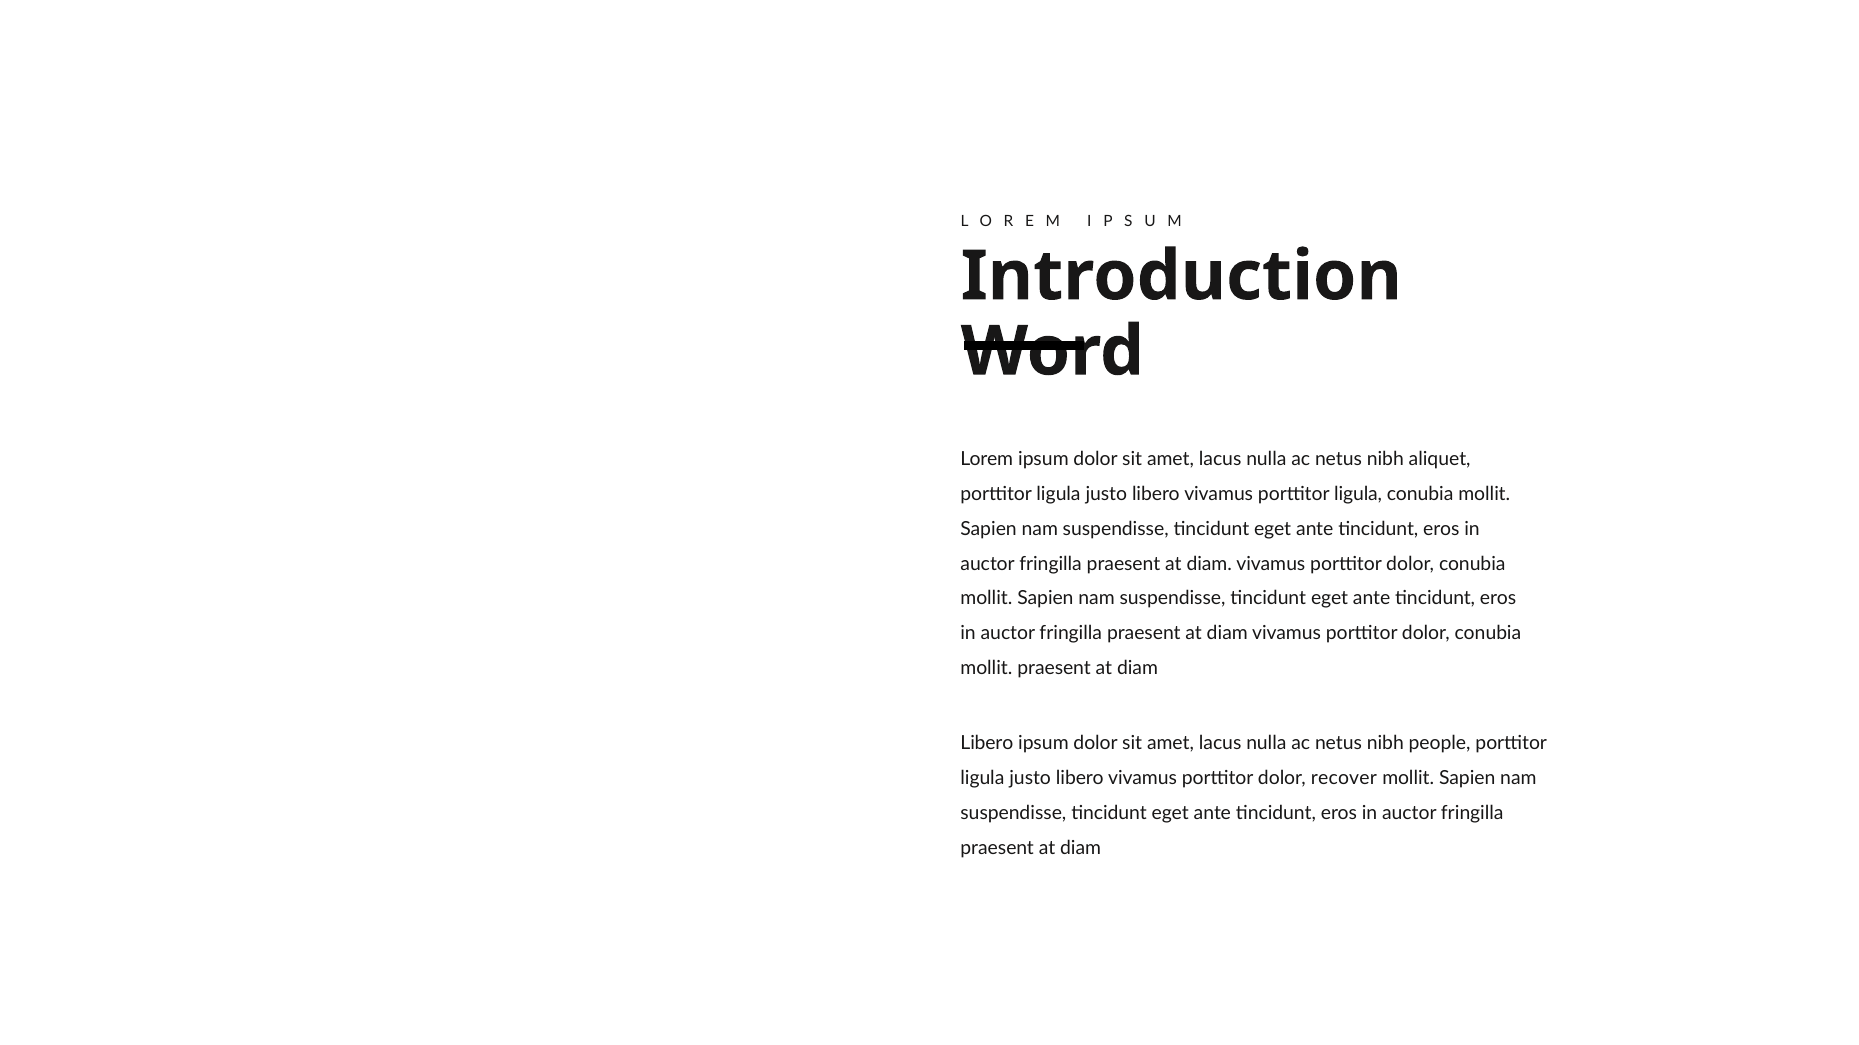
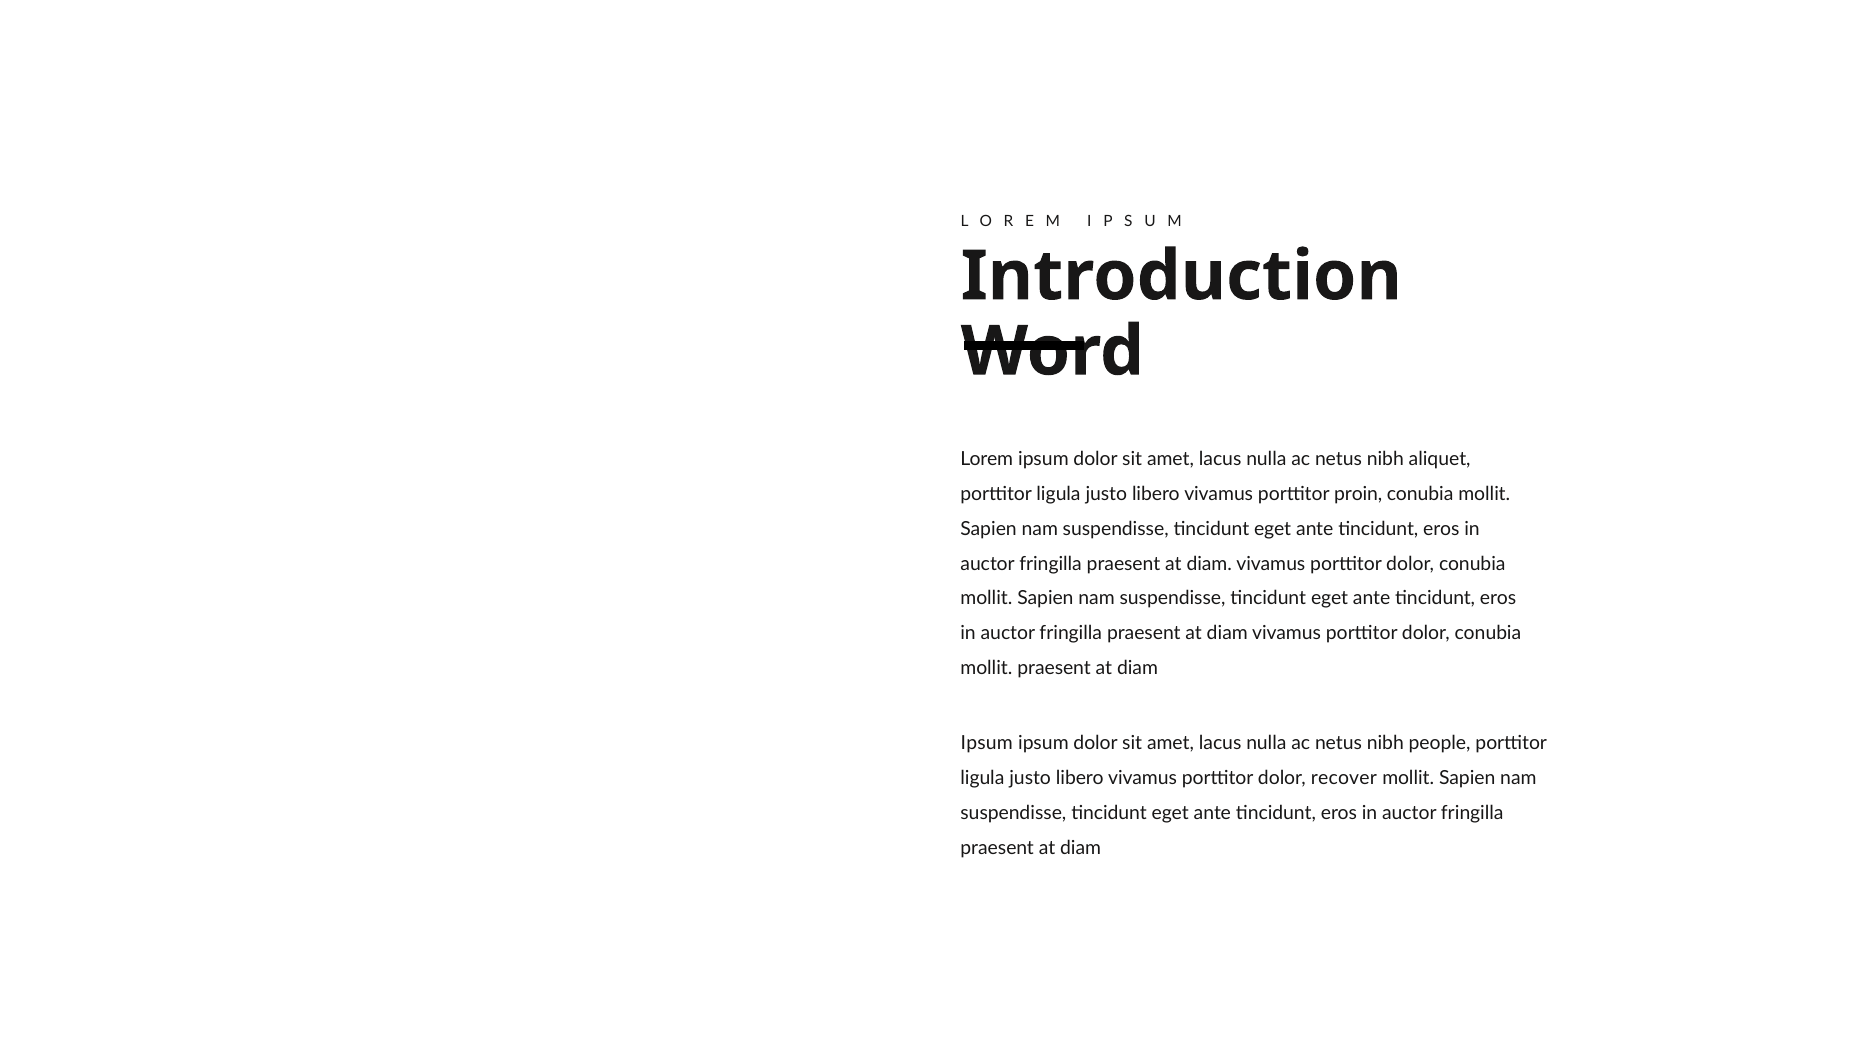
vivamus porttitor ligula: ligula -> proin
Libero at (987, 744): Libero -> Ipsum
